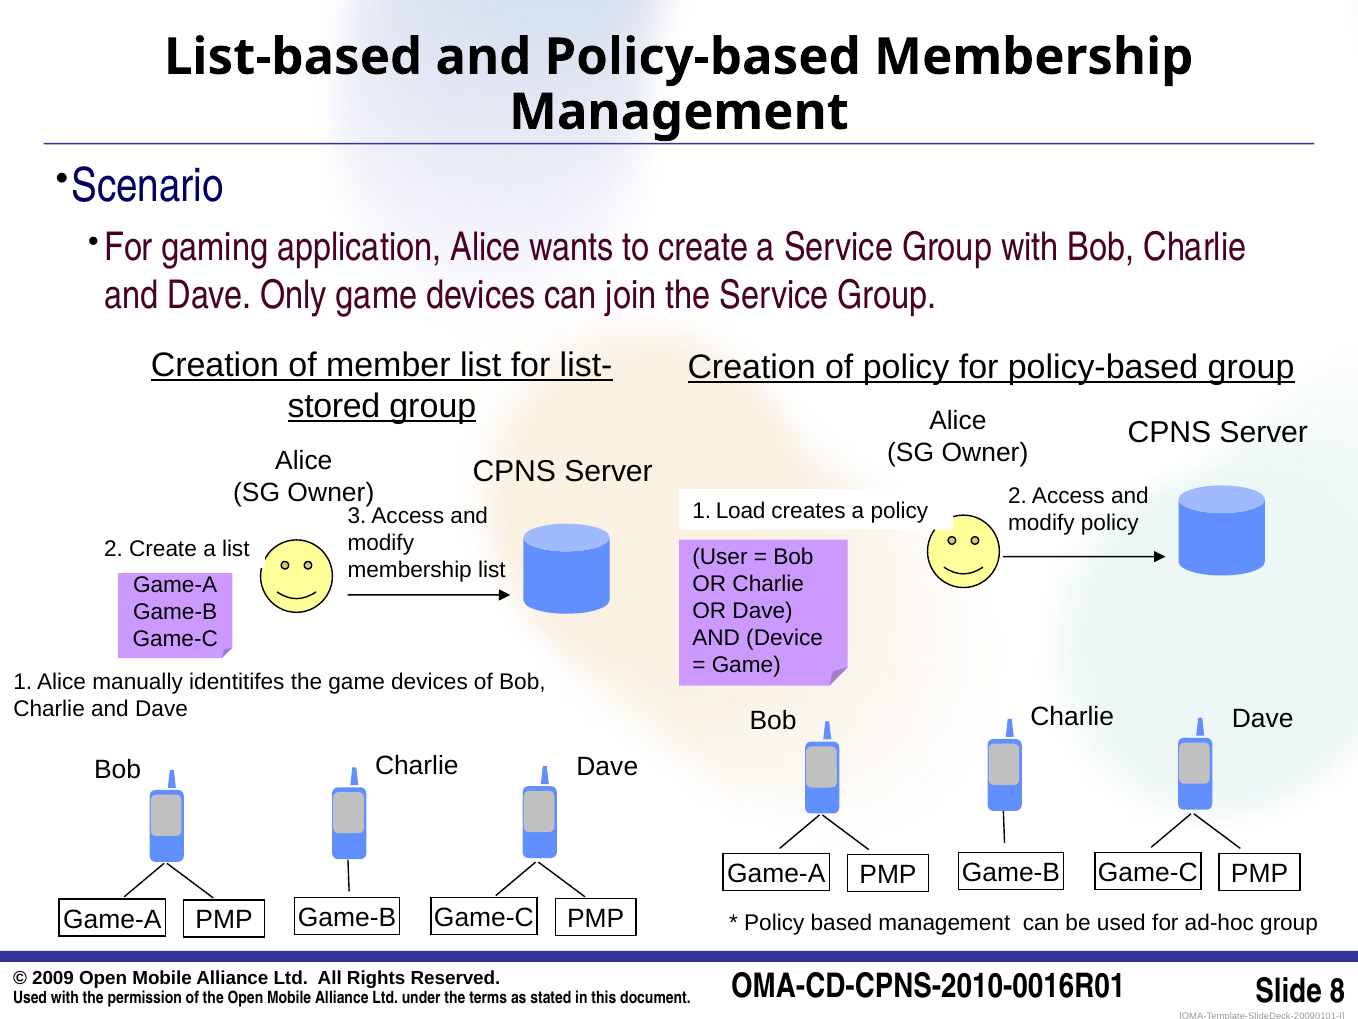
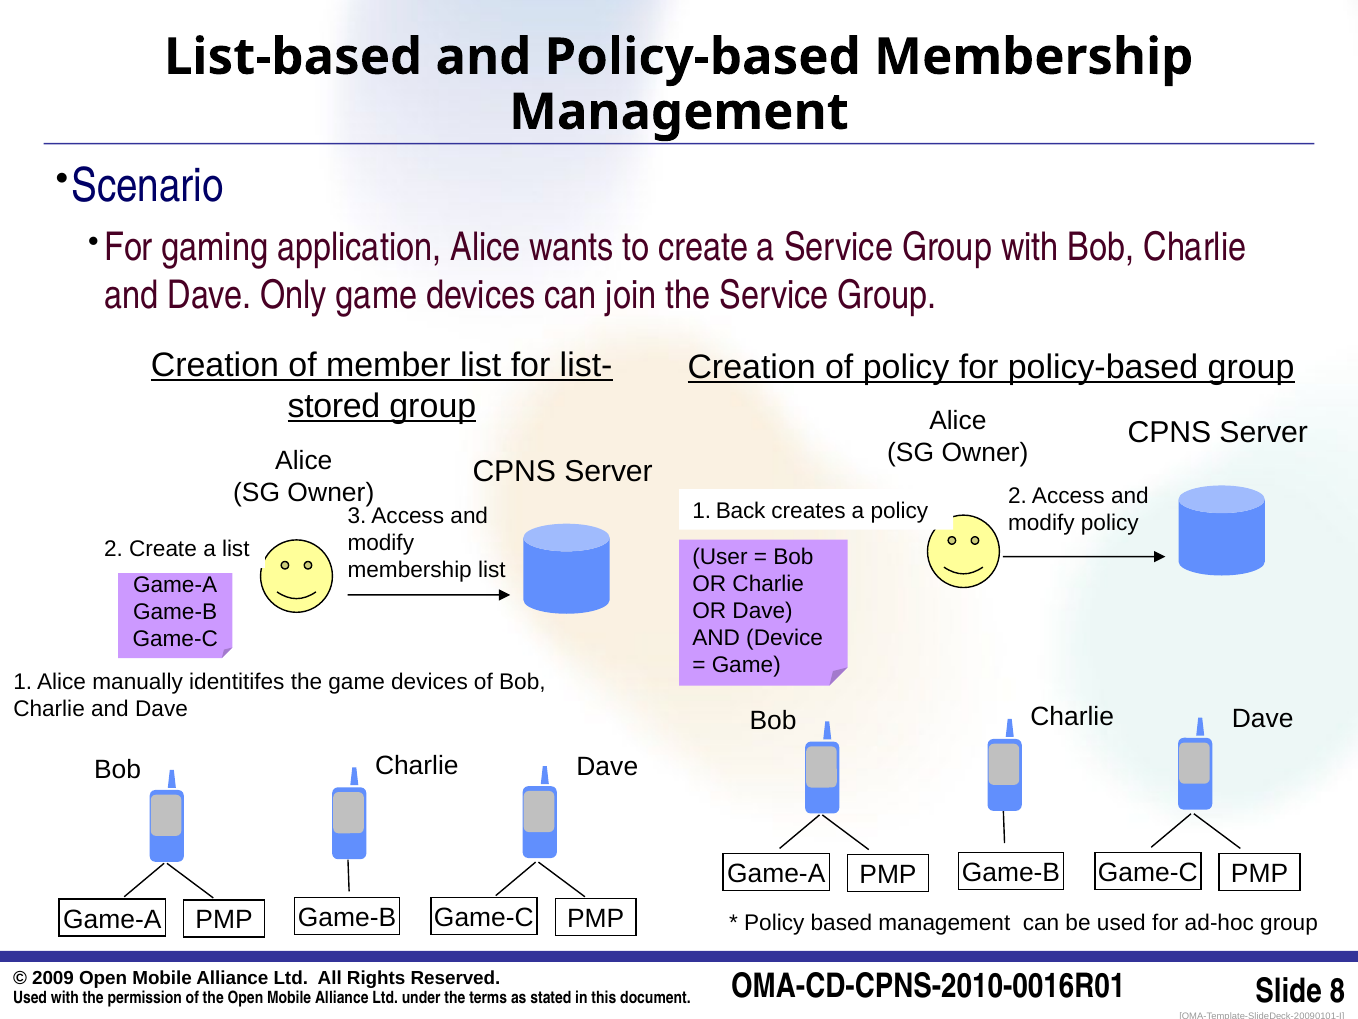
Load: Load -> Back
